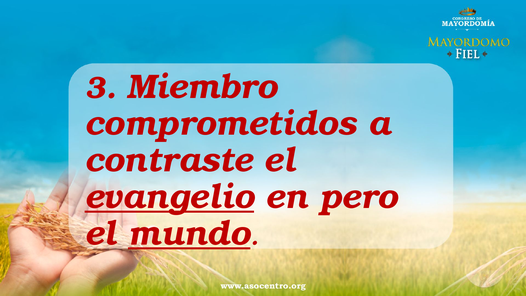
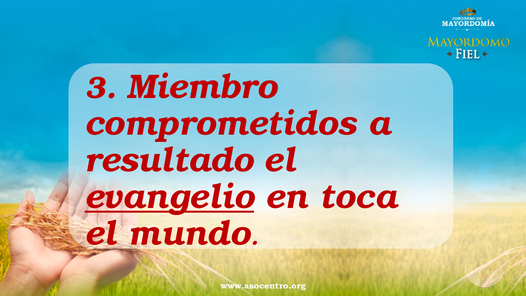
contraste: contraste -> resultado
pero: pero -> toca
mundo underline: present -> none
